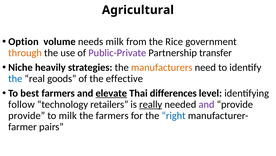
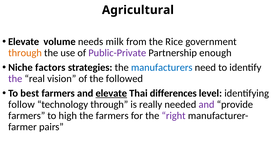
Option at (23, 41): Option -> Elevate
transfer: transfer -> enough
heavily: heavily -> factors
manufacturers colour: orange -> blue
the at (15, 78) colour: blue -> purple
goods: goods -> vision
effective: effective -> followed
technology retailers: retailers -> through
really underline: present -> none
provide at (27, 115): provide -> farmers
to milk: milk -> high
right colour: blue -> purple
